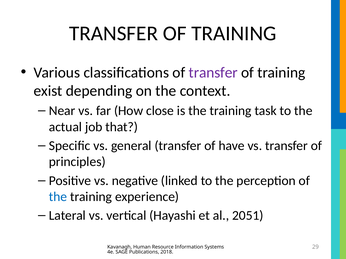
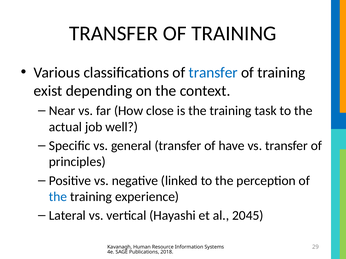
transfer at (213, 73) colour: purple -> blue
that: that -> well
2051: 2051 -> 2045
